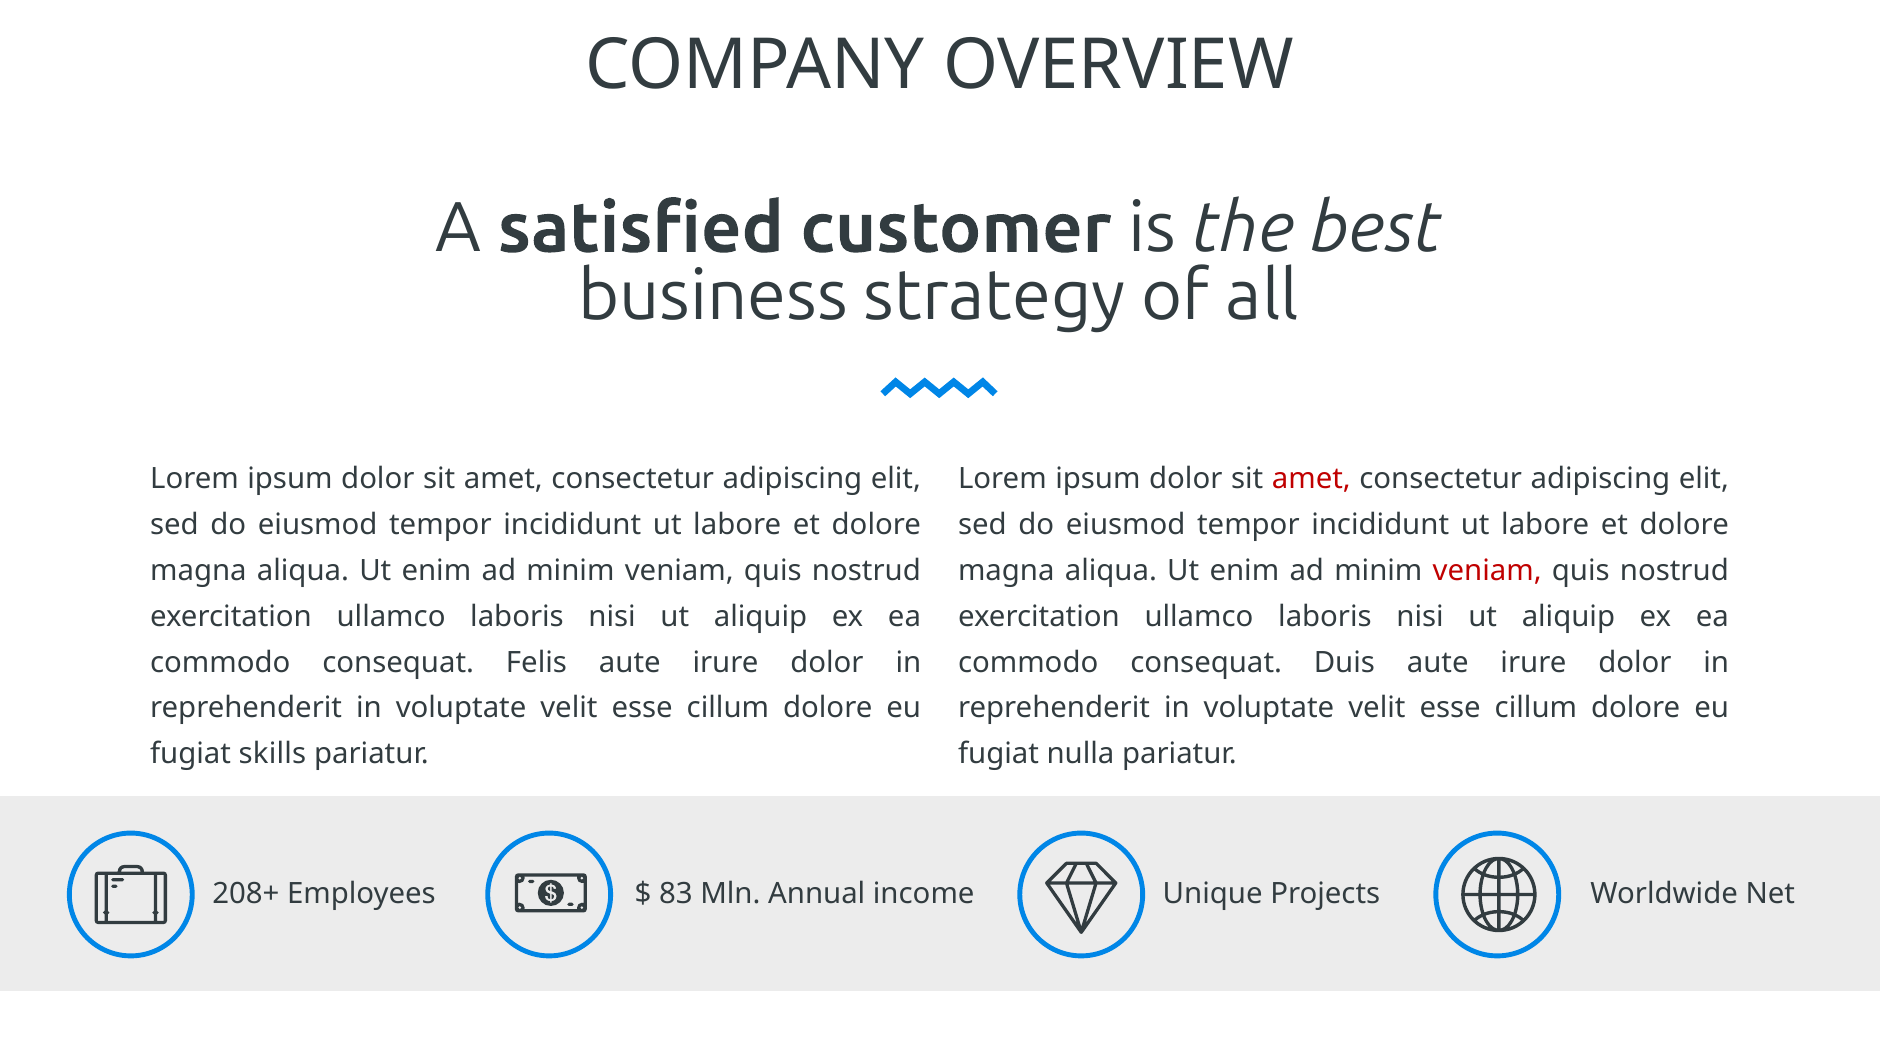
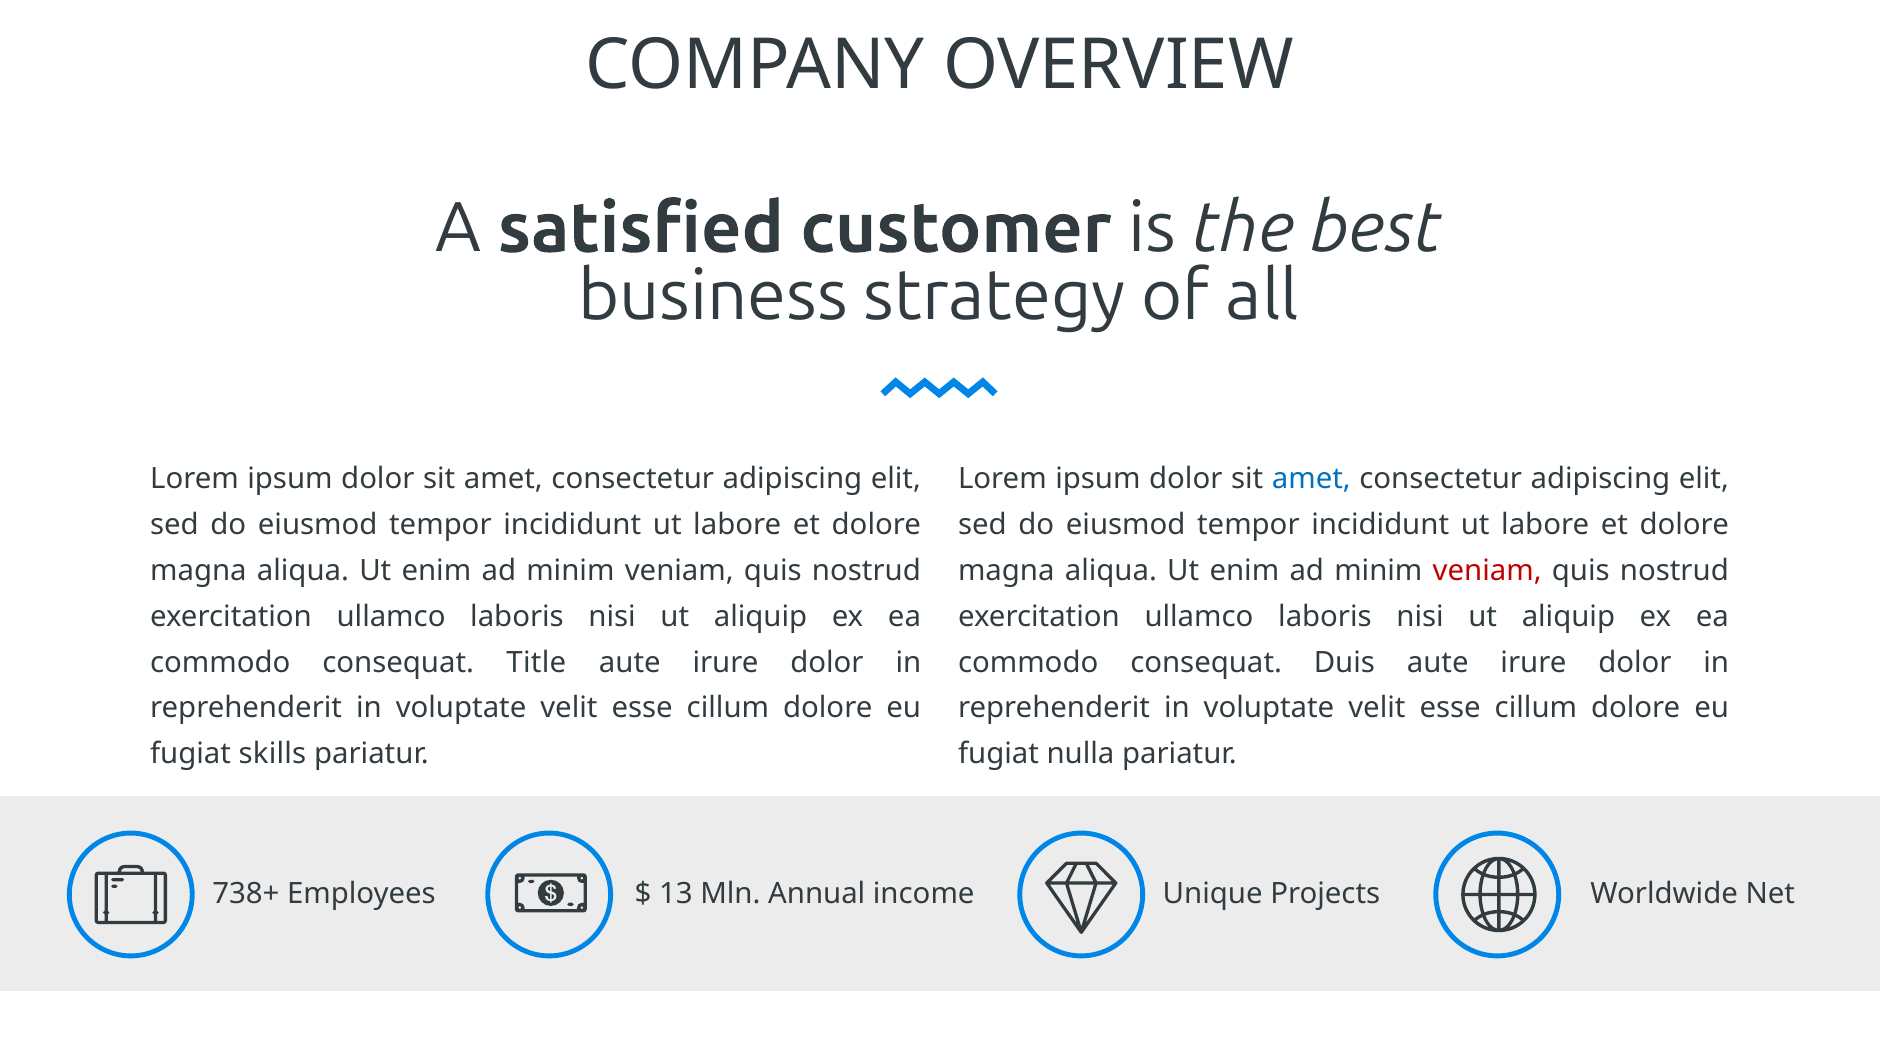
amet at (1311, 479) colour: red -> blue
Felis: Felis -> Title
208+: 208+ -> 738+
83: 83 -> 13
